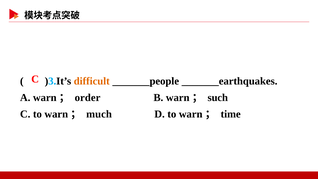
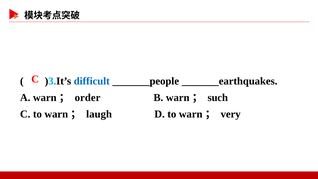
difficult colour: orange -> blue
much: much -> laugh
time: time -> very
